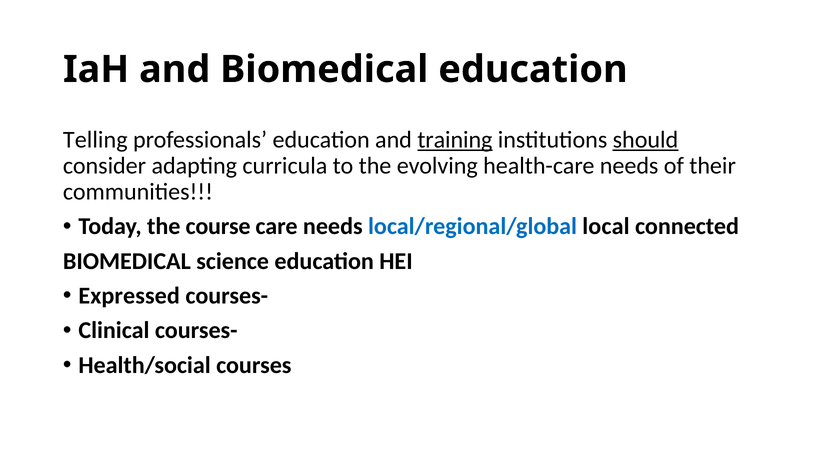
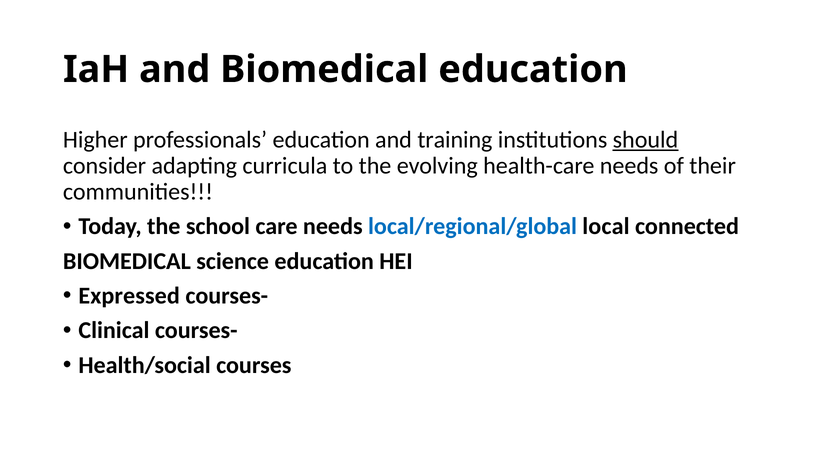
Telling: Telling -> Higher
training underline: present -> none
course: course -> school
